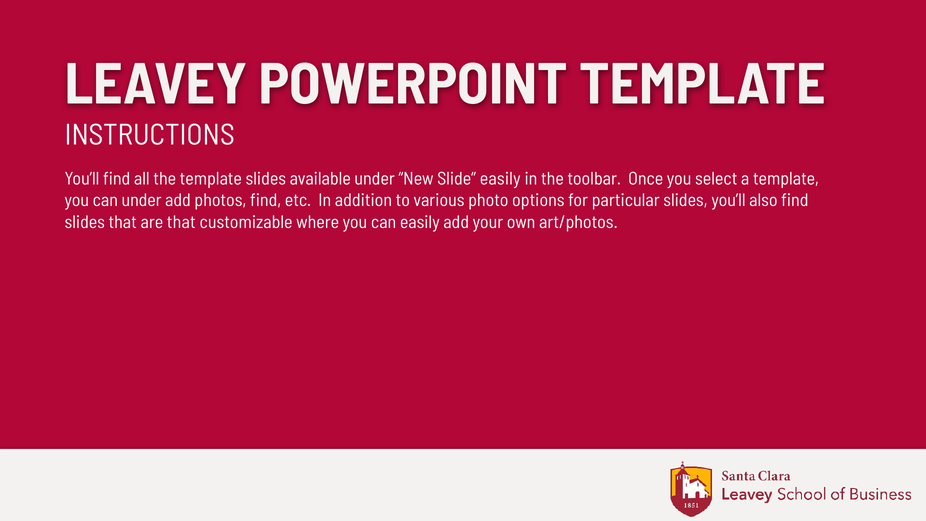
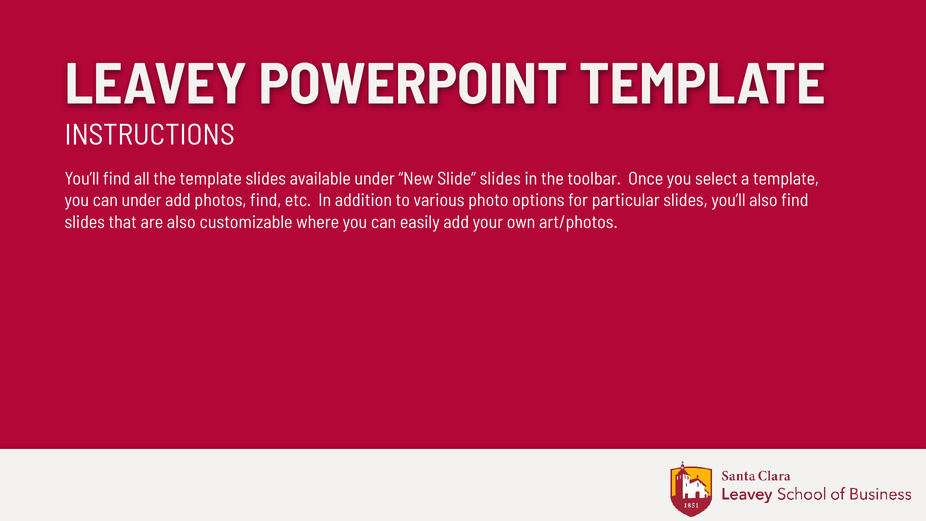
Slide easily: easily -> slides
are that: that -> also
